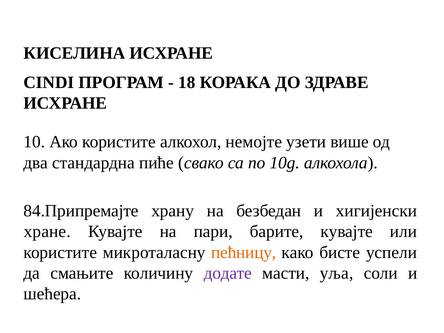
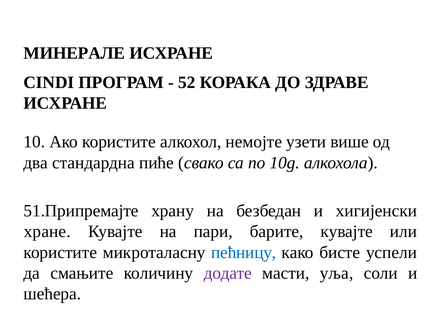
КИСЕЛИНА: КИСЕЛИНА -> МИНЕРАЛЕ
18: 18 -> 52
84.Припремајте: 84.Припремајте -> 51.Припремајте
пећницу colour: orange -> blue
